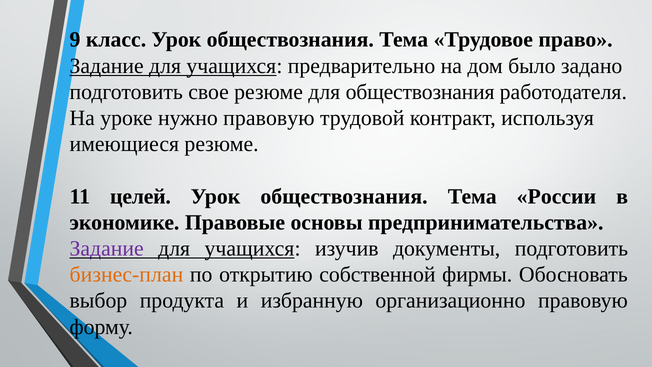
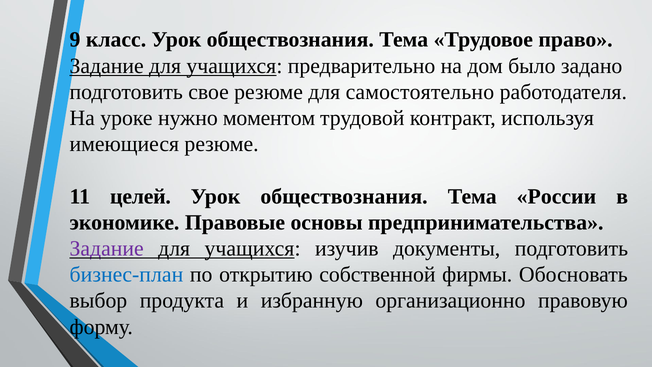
для обществознания: обществознания -> самостоятельно
нужно правовую: правовую -> моментом
бизнес-план colour: orange -> blue
